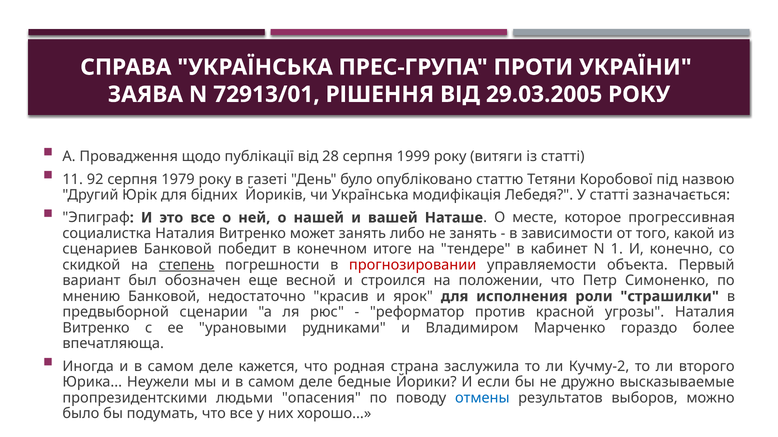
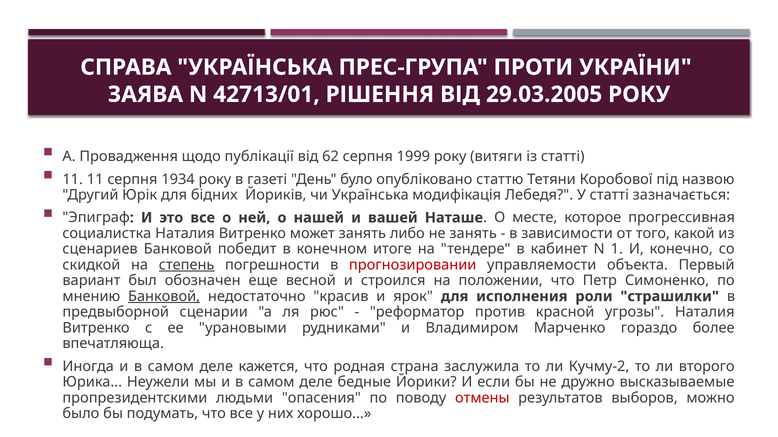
72913/01: 72913/01 -> 42713/01
28: 28 -> 62
11 92: 92 -> 11
1979: 1979 -> 1934
Банковой at (164, 297) underline: none -> present
отмены colour: blue -> red
